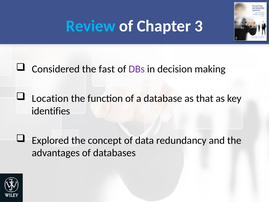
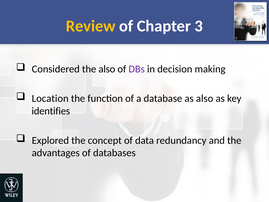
Review colour: light blue -> yellow
the fast: fast -> also
as that: that -> also
